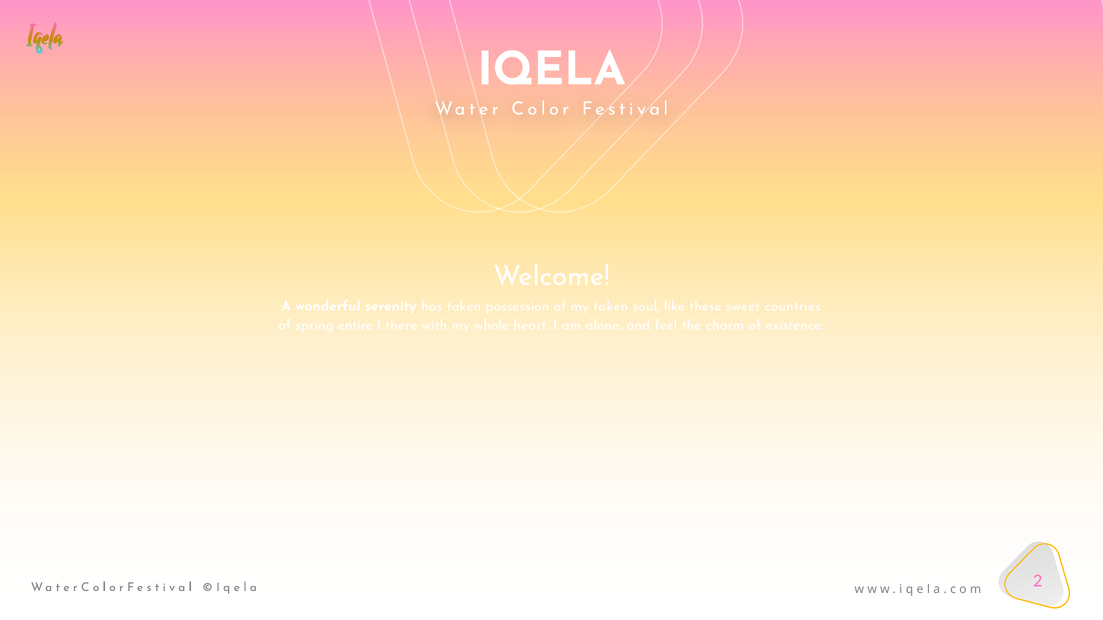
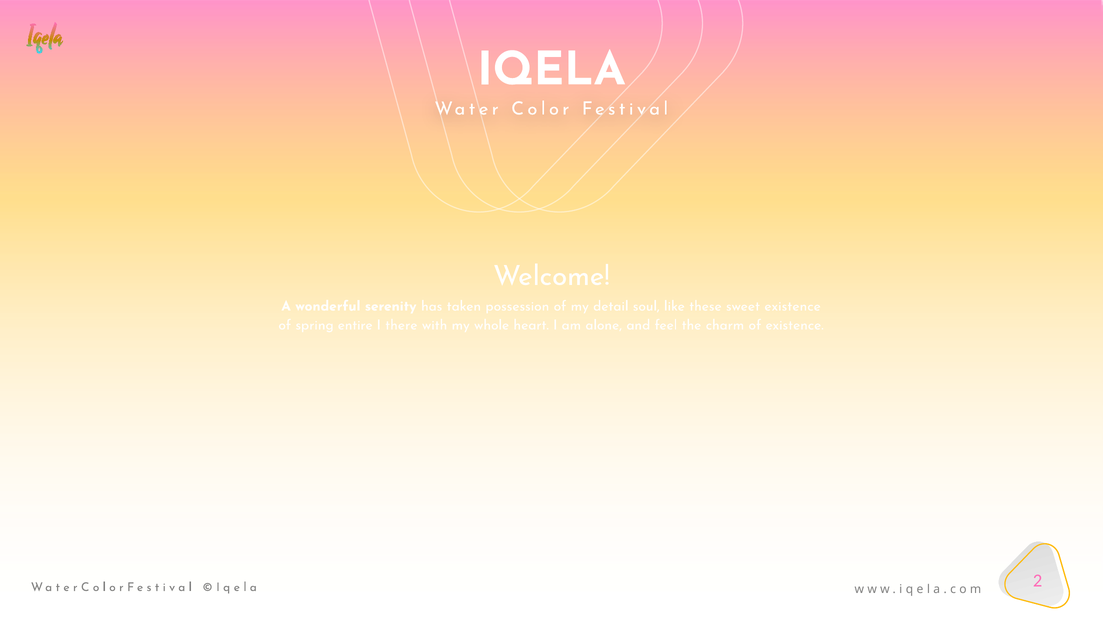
my taken: taken -> detail
sweet countries: countries -> existence
